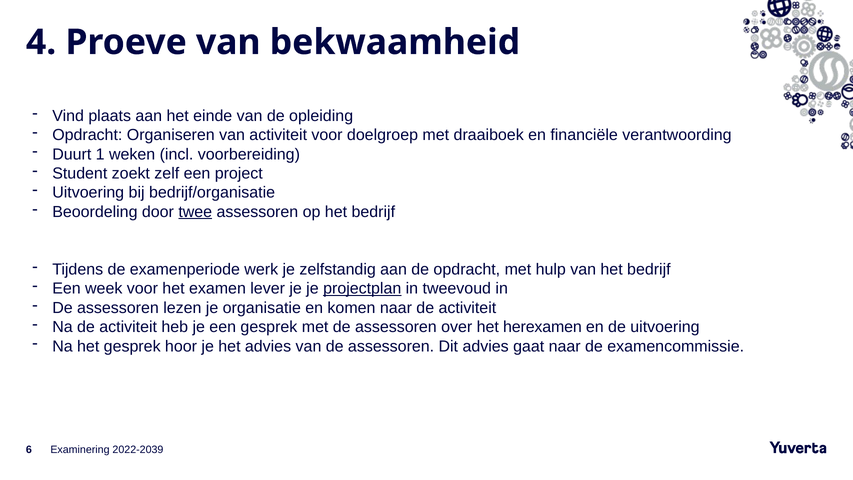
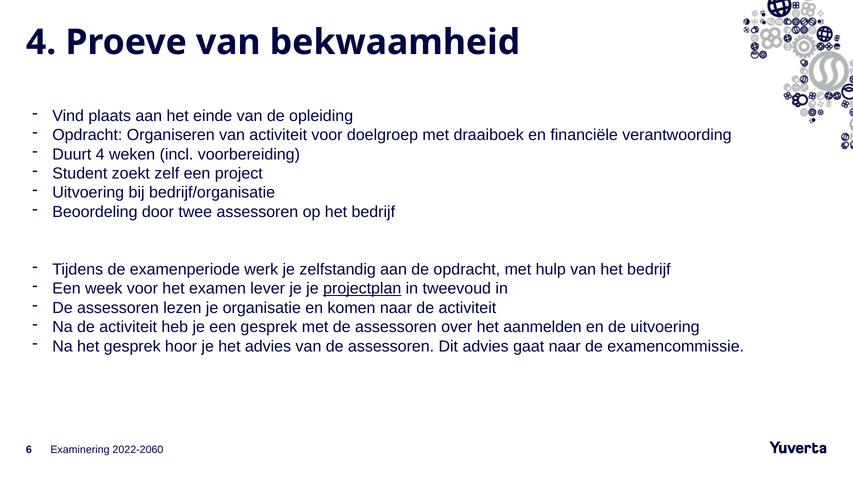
Duurt 1: 1 -> 4
twee underline: present -> none
herexamen: herexamen -> aanmelden
2022-2039: 2022-2039 -> 2022-2060
